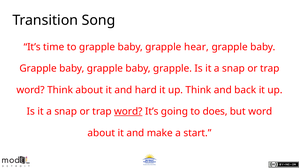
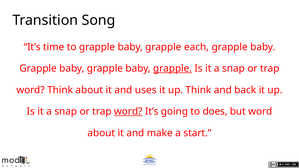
hear: hear -> each
grapple at (173, 69) underline: none -> present
hard: hard -> uses
